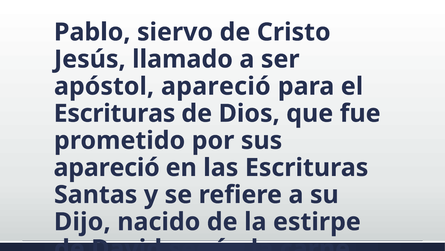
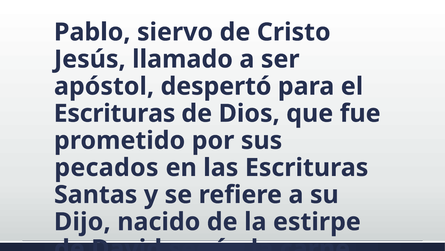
apóstol apareció: apareció -> despertó
apareció at (107, 167): apareció -> pecados
